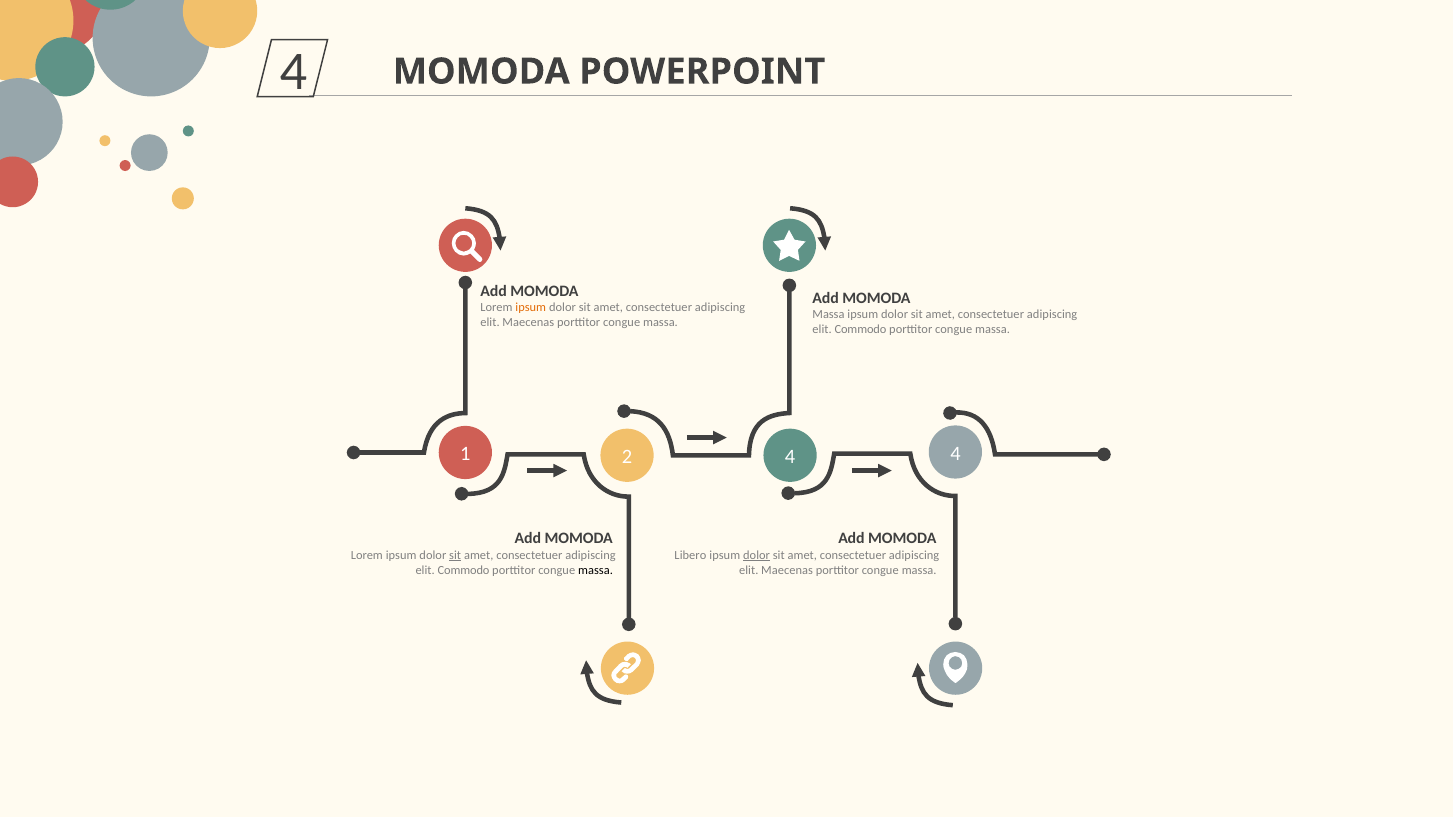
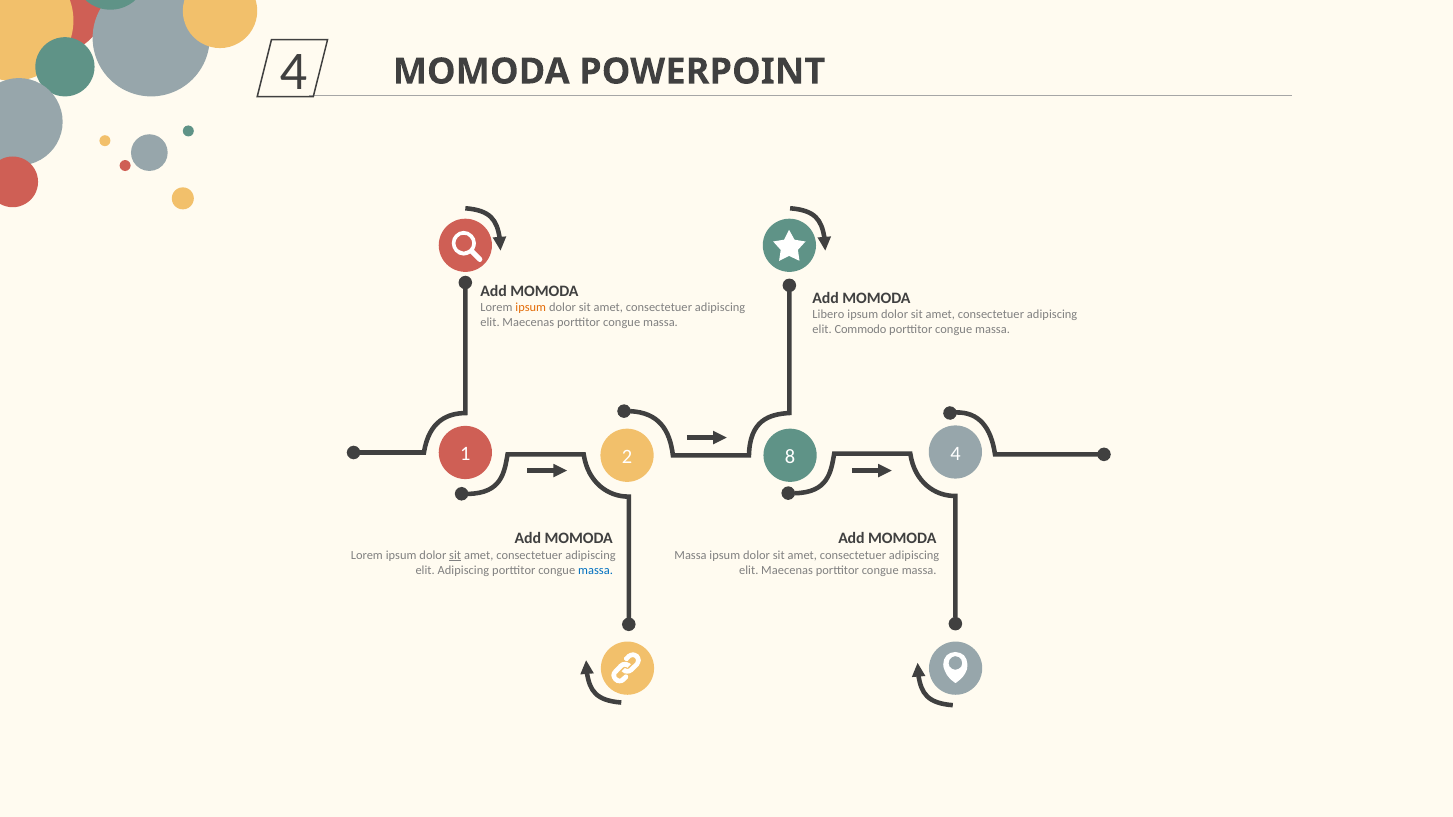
Massa at (828, 315): Massa -> Libero
1 4: 4 -> 8
Libero at (690, 555): Libero -> Massa
dolor at (757, 555) underline: present -> none
Commodo at (464, 570): Commodo -> Adipiscing
massa at (596, 570) colour: black -> blue
